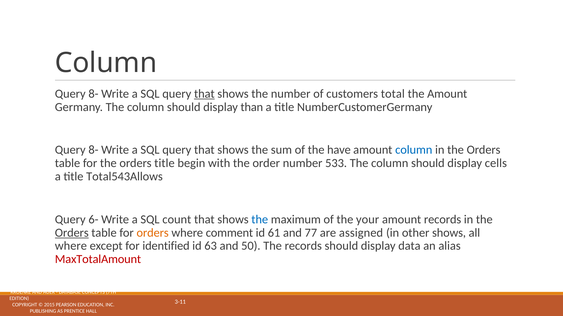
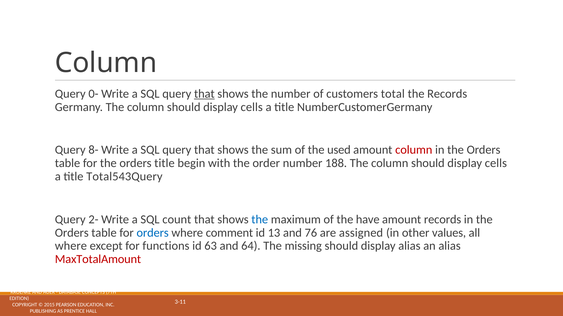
8- at (93, 94): 8- -> 0-
the Amount: Amount -> Records
than at (252, 107): than -> cells
have: have -> used
column at (414, 150) colour: blue -> red
533: 533 -> 188
Total543Allows: Total543Allows -> Total543Query
6-: 6- -> 2-
your: your -> have
Orders at (72, 233) underline: present -> none
orders at (153, 233) colour: orange -> blue
61: 61 -> 13
77: 77 -> 76
other shows: shows -> values
identified: identified -> functions
50: 50 -> 64
The records: records -> missing
display data: data -> alias
